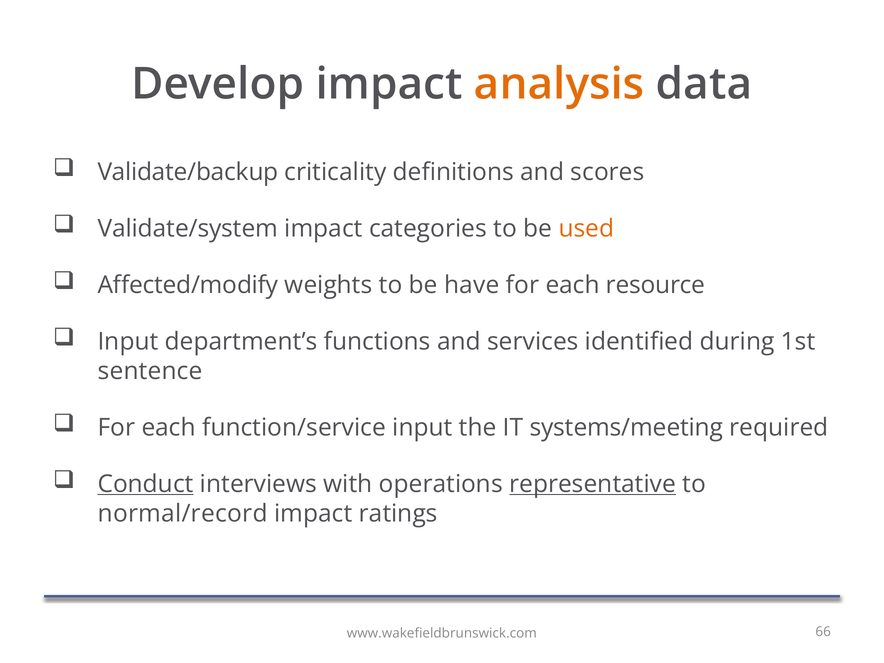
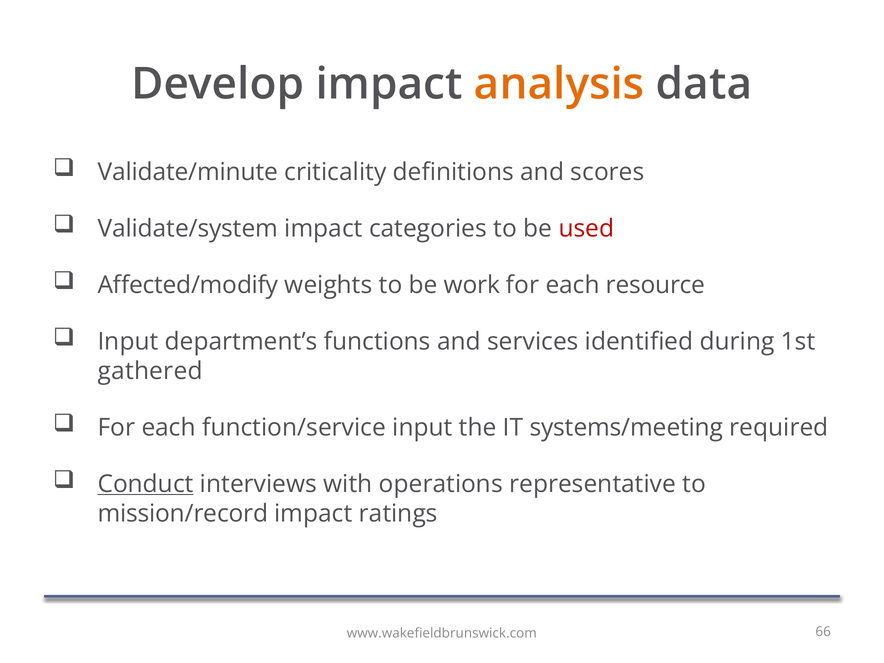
Validate/backup: Validate/backup -> Validate/minute
used colour: orange -> red
have: have -> work
sentence: sentence -> gathered
representative underline: present -> none
normal/record: normal/record -> mission/record
